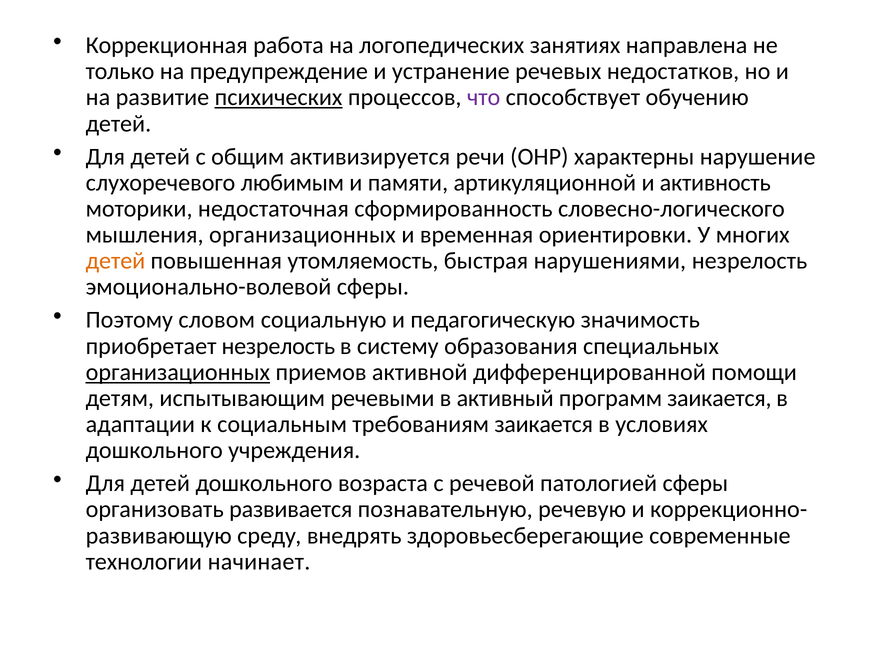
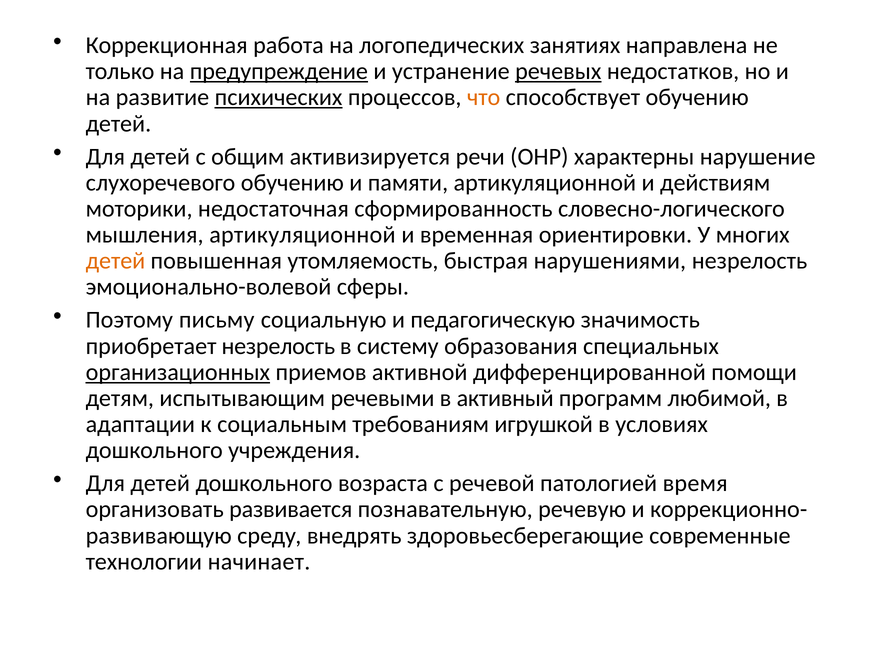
предупреждение underline: none -> present
речевых underline: none -> present
что colour: purple -> orange
слухоречевого любимым: любимым -> обучению
активность: активность -> действиям
мышления организационных: организационных -> артикуляционной
словом: словом -> письму
программ заикается: заикается -> любимой
требованиям заикается: заикается -> игрушкой
патологией сферы: сферы -> время
